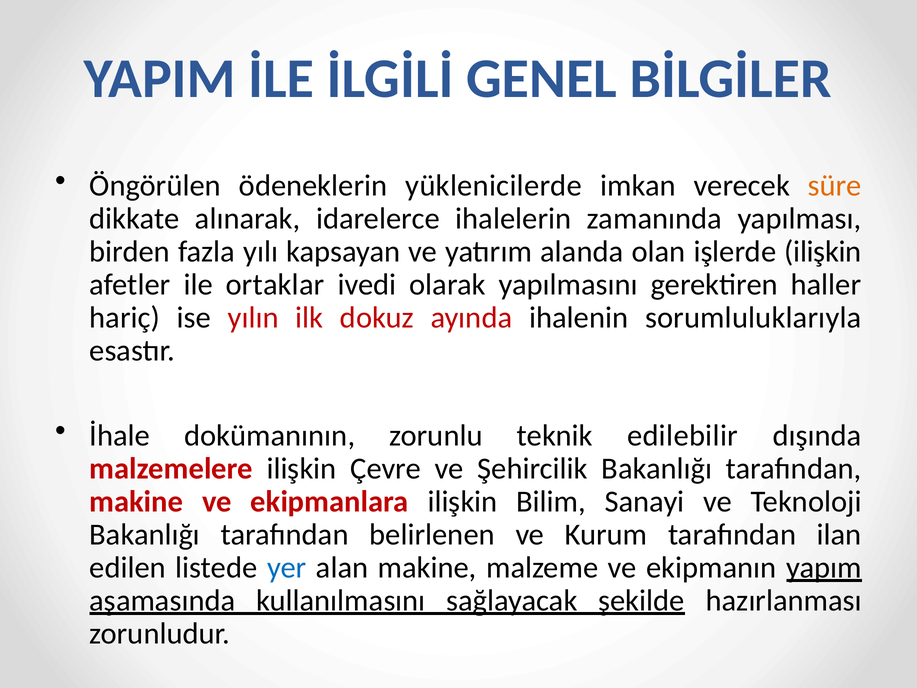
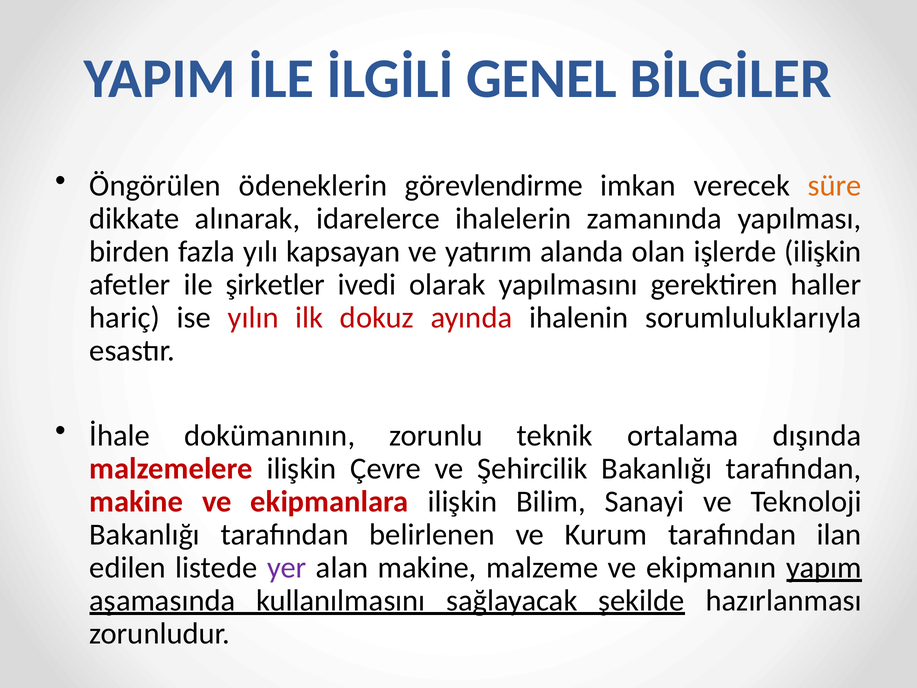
yüklenicilerde: yüklenicilerde -> görevlendirme
ortaklar: ortaklar -> şirketler
edilebilir: edilebilir -> ortalama
yer colour: blue -> purple
